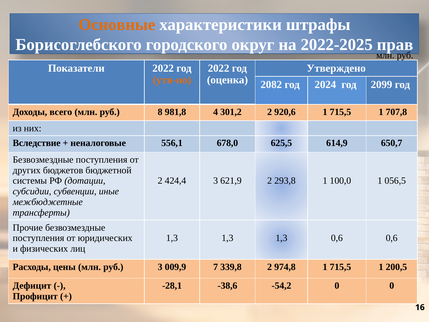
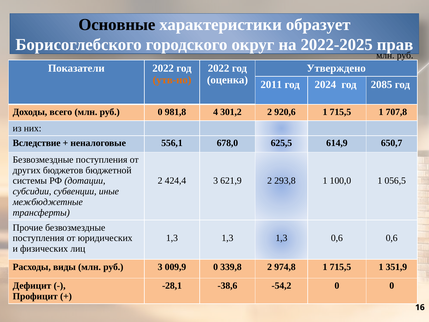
Основные colour: orange -> black
штрафы: штрафы -> образует
2082: 2082 -> 2011
2099: 2099 -> 2085
руб 8: 8 -> 0
цены: цены -> виды
009,9 7: 7 -> 0
200,5: 200,5 -> 351,9
